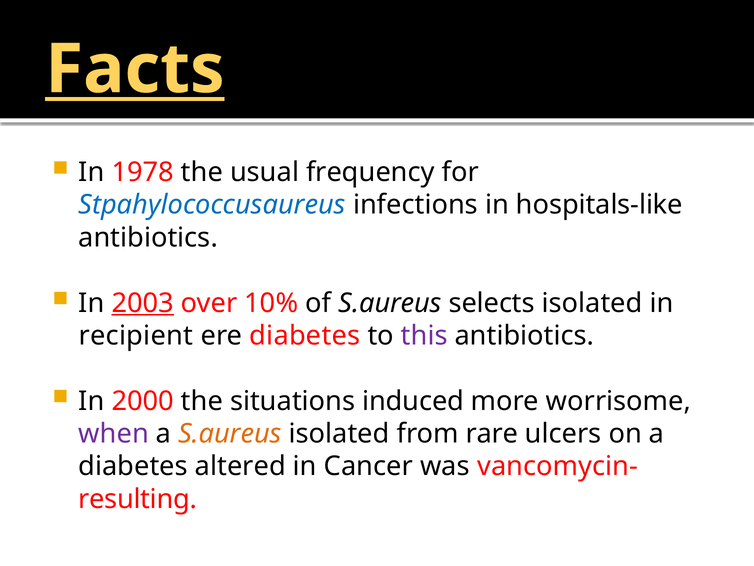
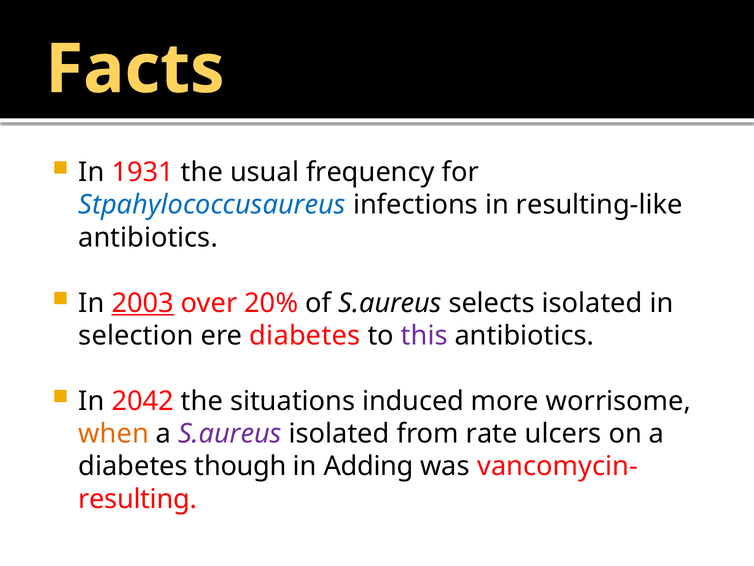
Facts underline: present -> none
1978: 1978 -> 1931
hospitals-like: hospitals-like -> resulting-like
10%: 10% -> 20%
recipient: recipient -> selection
2000: 2000 -> 2042
when colour: purple -> orange
S.aureus at (230, 433) colour: orange -> purple
rare: rare -> rate
altered: altered -> though
Cancer: Cancer -> Adding
